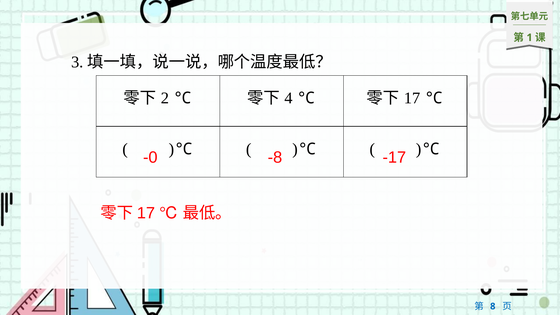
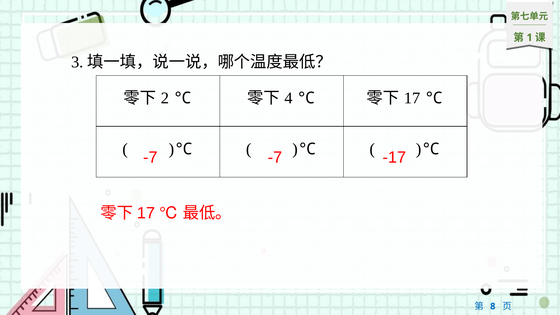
-0 at (150, 157): -0 -> -7
-8 at (275, 157): -8 -> -7
